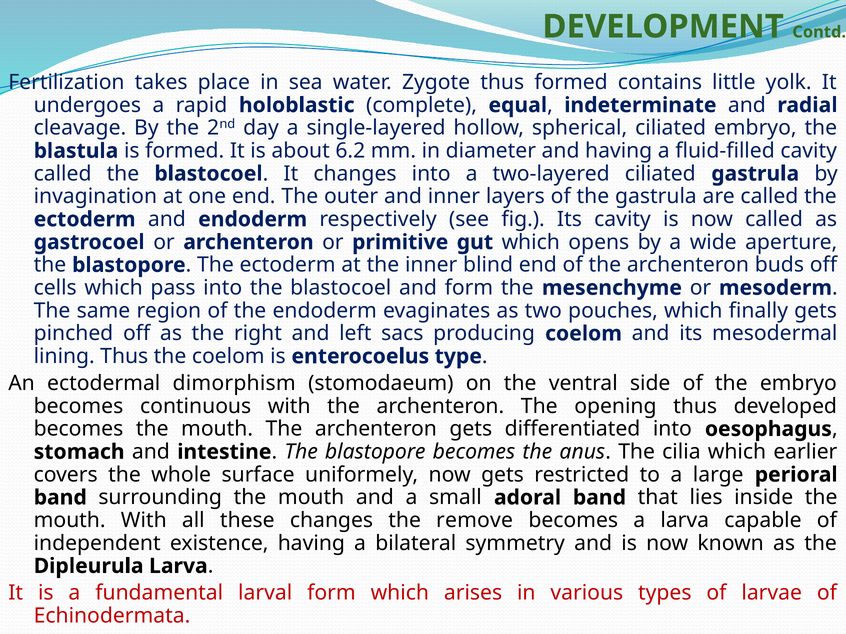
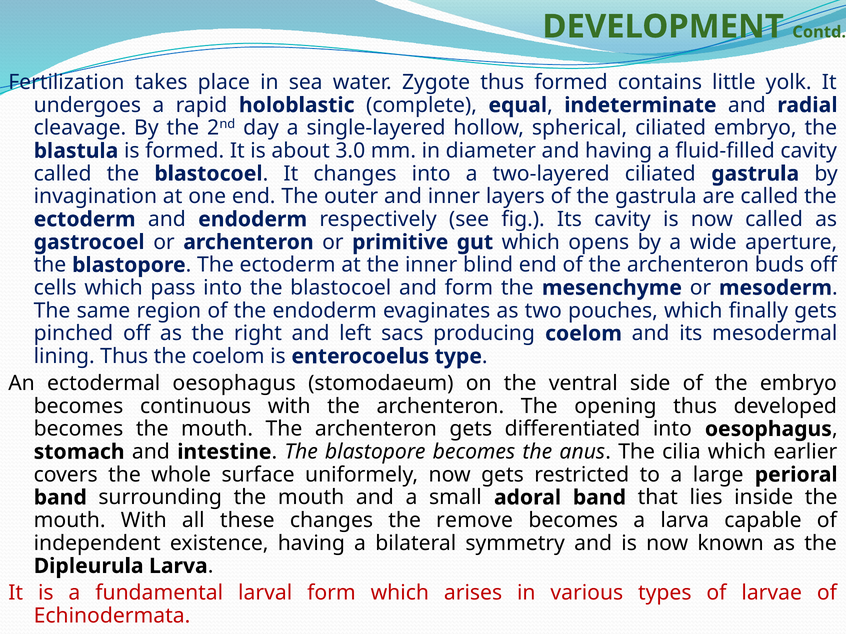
6.2: 6.2 -> 3.0
ectodermal dimorphism: dimorphism -> oesophagus
